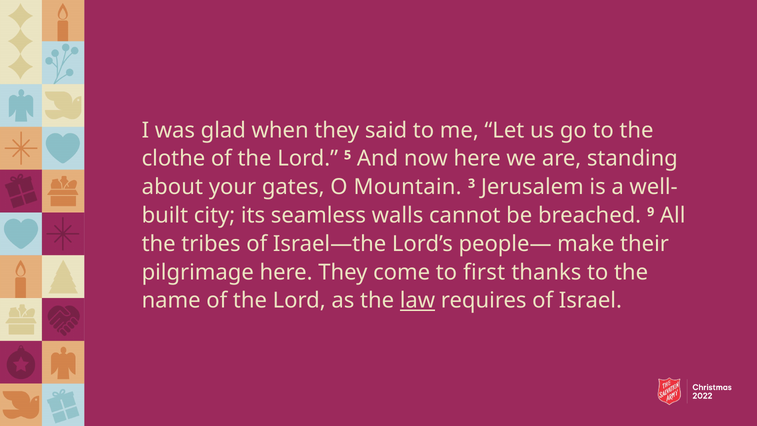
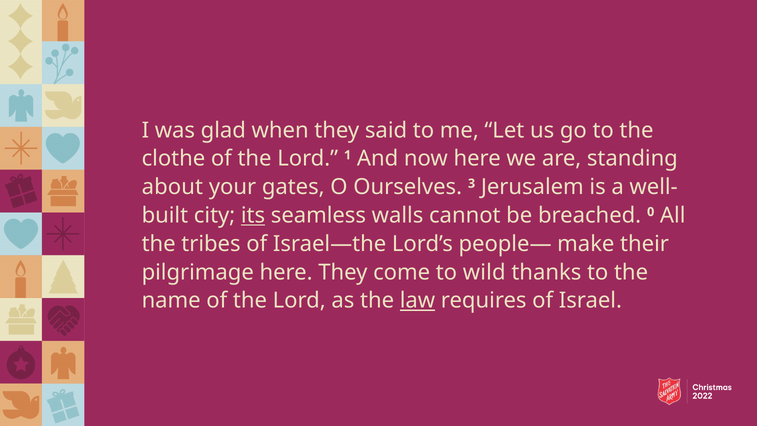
5: 5 -> 1
Mountain: Mountain -> Ourselves
its underline: none -> present
9: 9 -> 0
first: first -> wild
